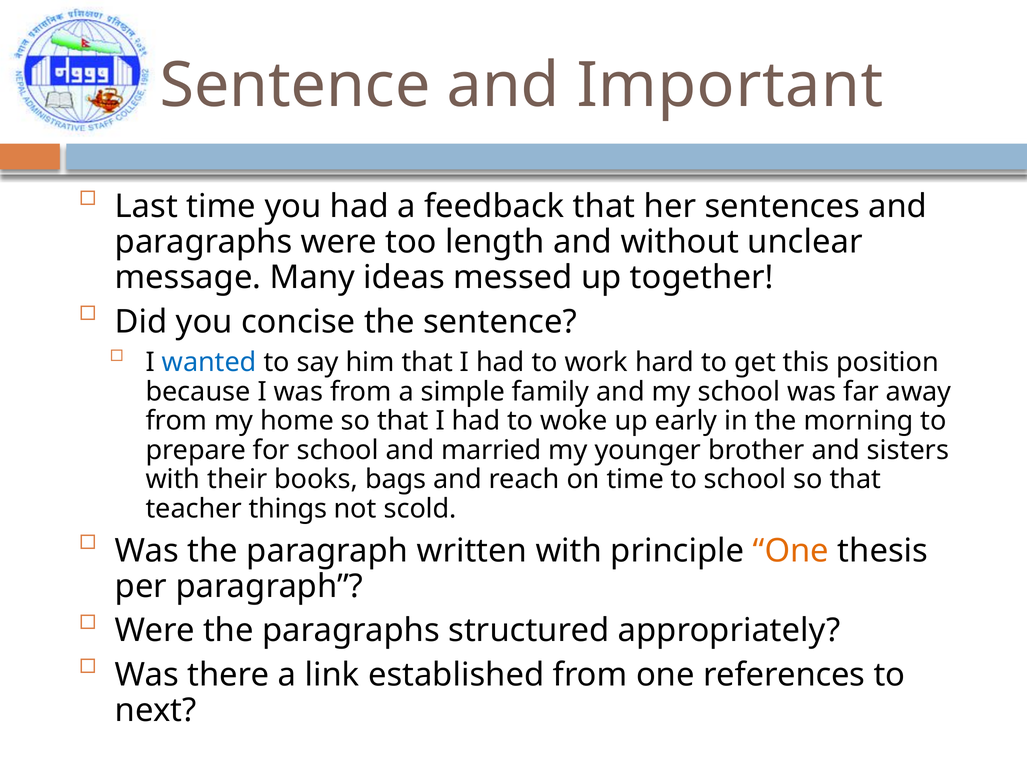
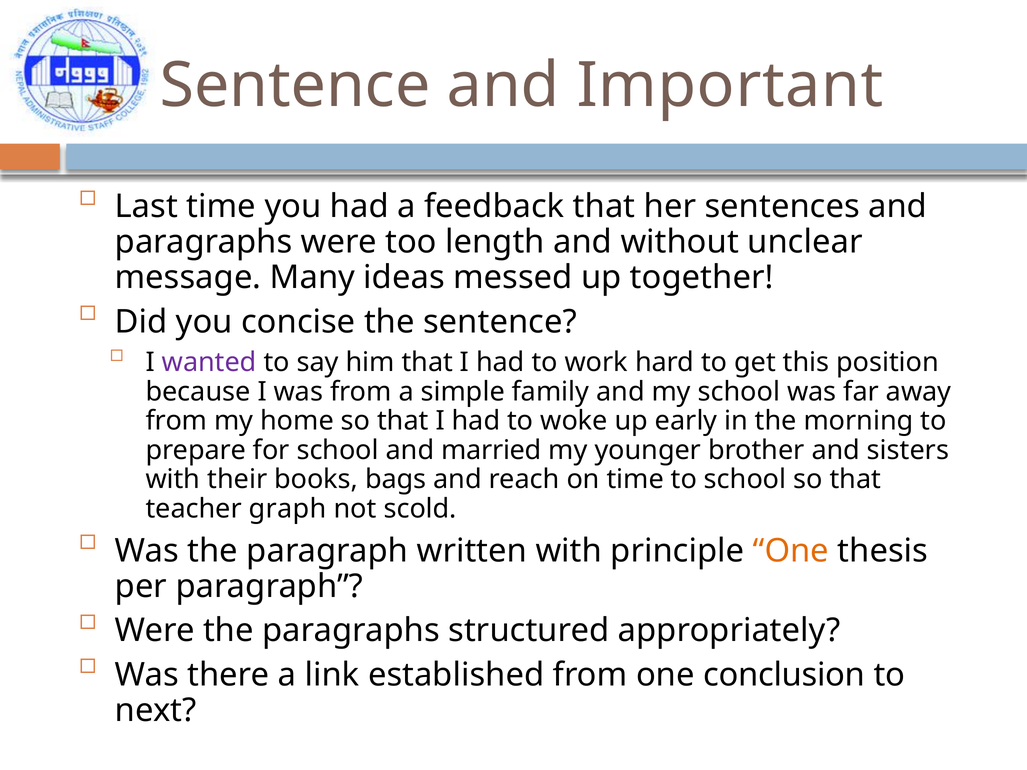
wanted colour: blue -> purple
things: things -> graph
references: references -> conclusion
